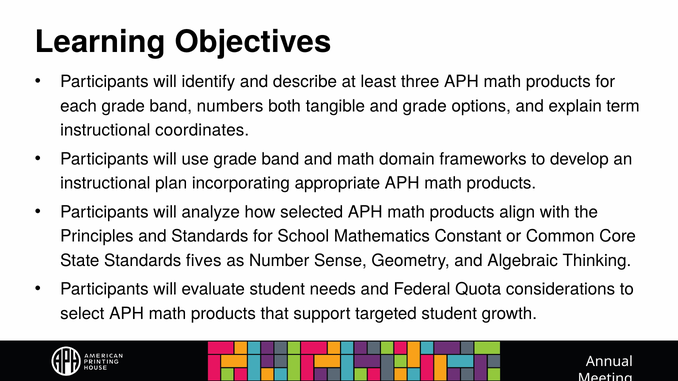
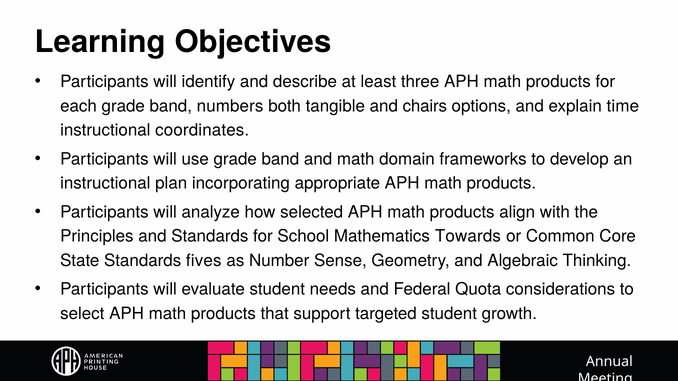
and grade: grade -> chairs
term: term -> time
Constant: Constant -> Towards
